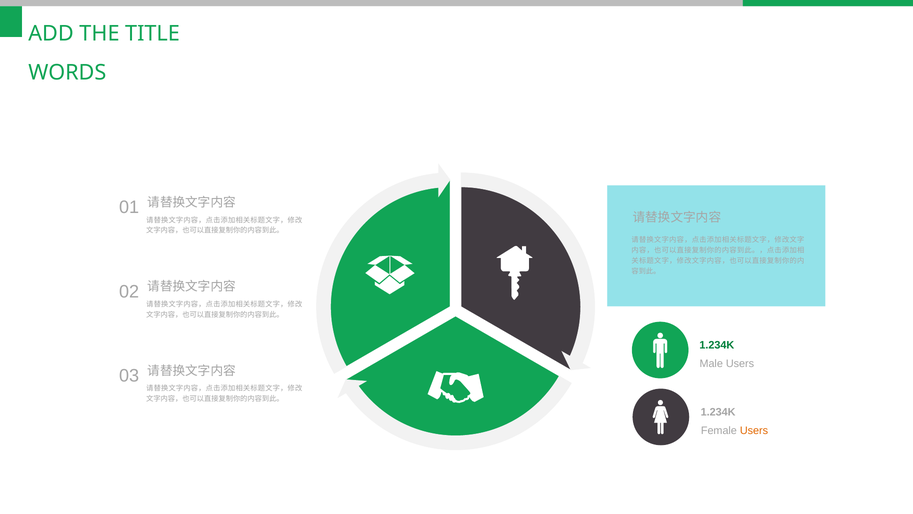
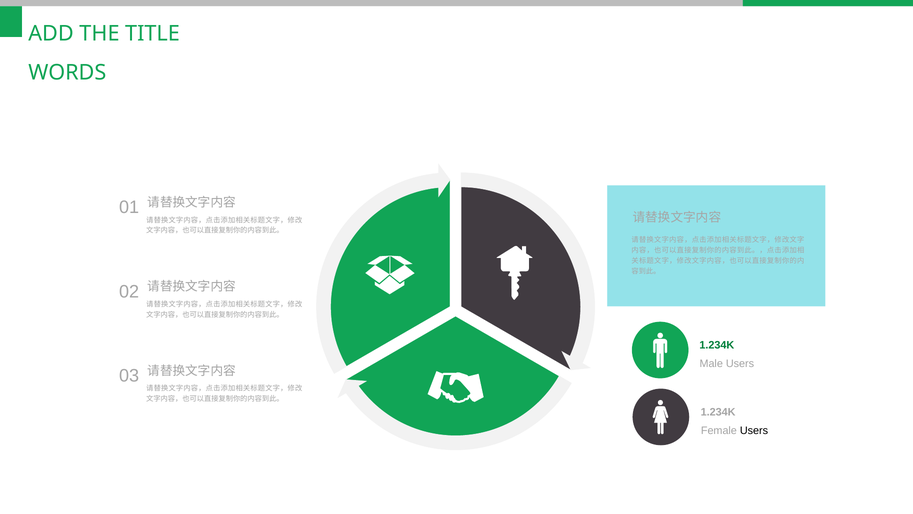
Users at (754, 430) colour: orange -> black
